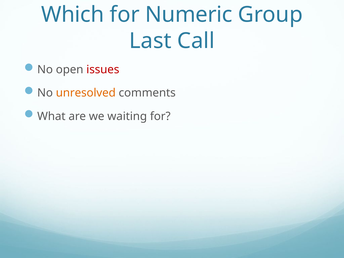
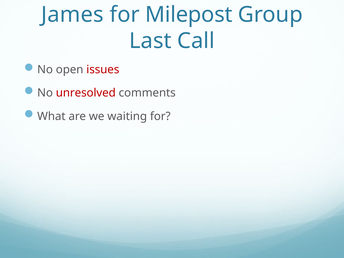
Which: Which -> James
Numeric: Numeric -> Milepost
unresolved colour: orange -> red
